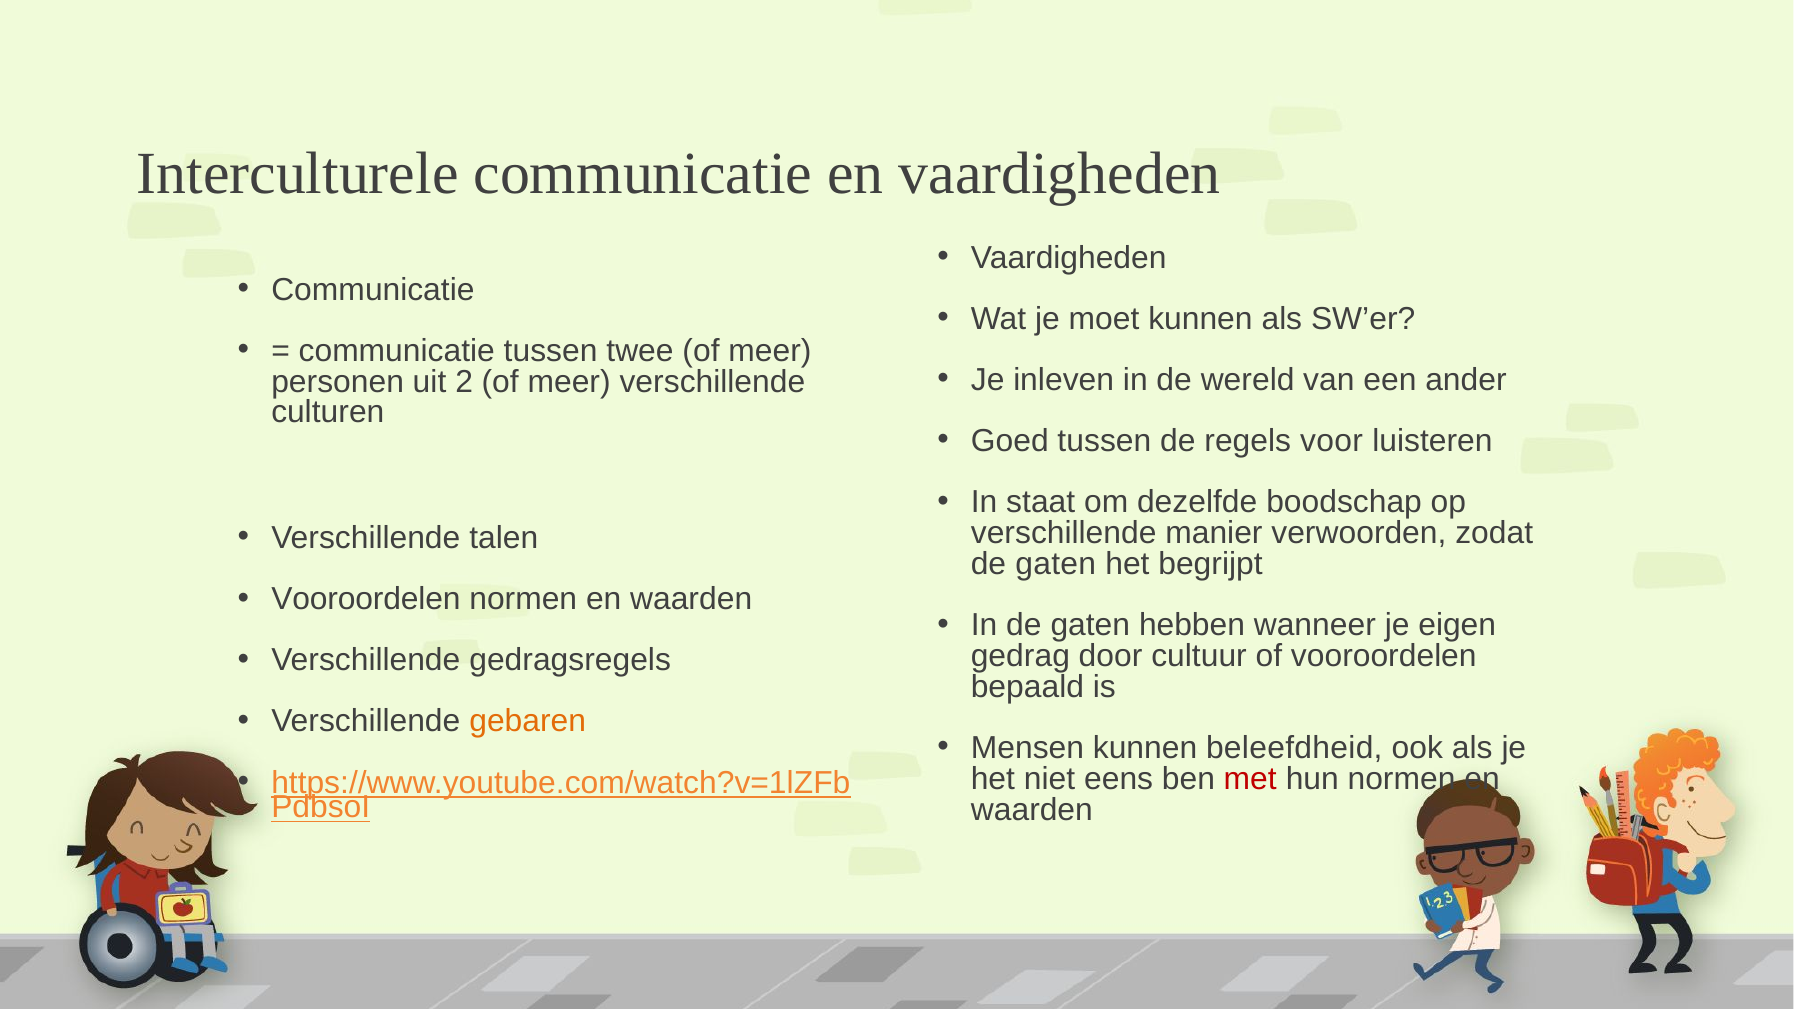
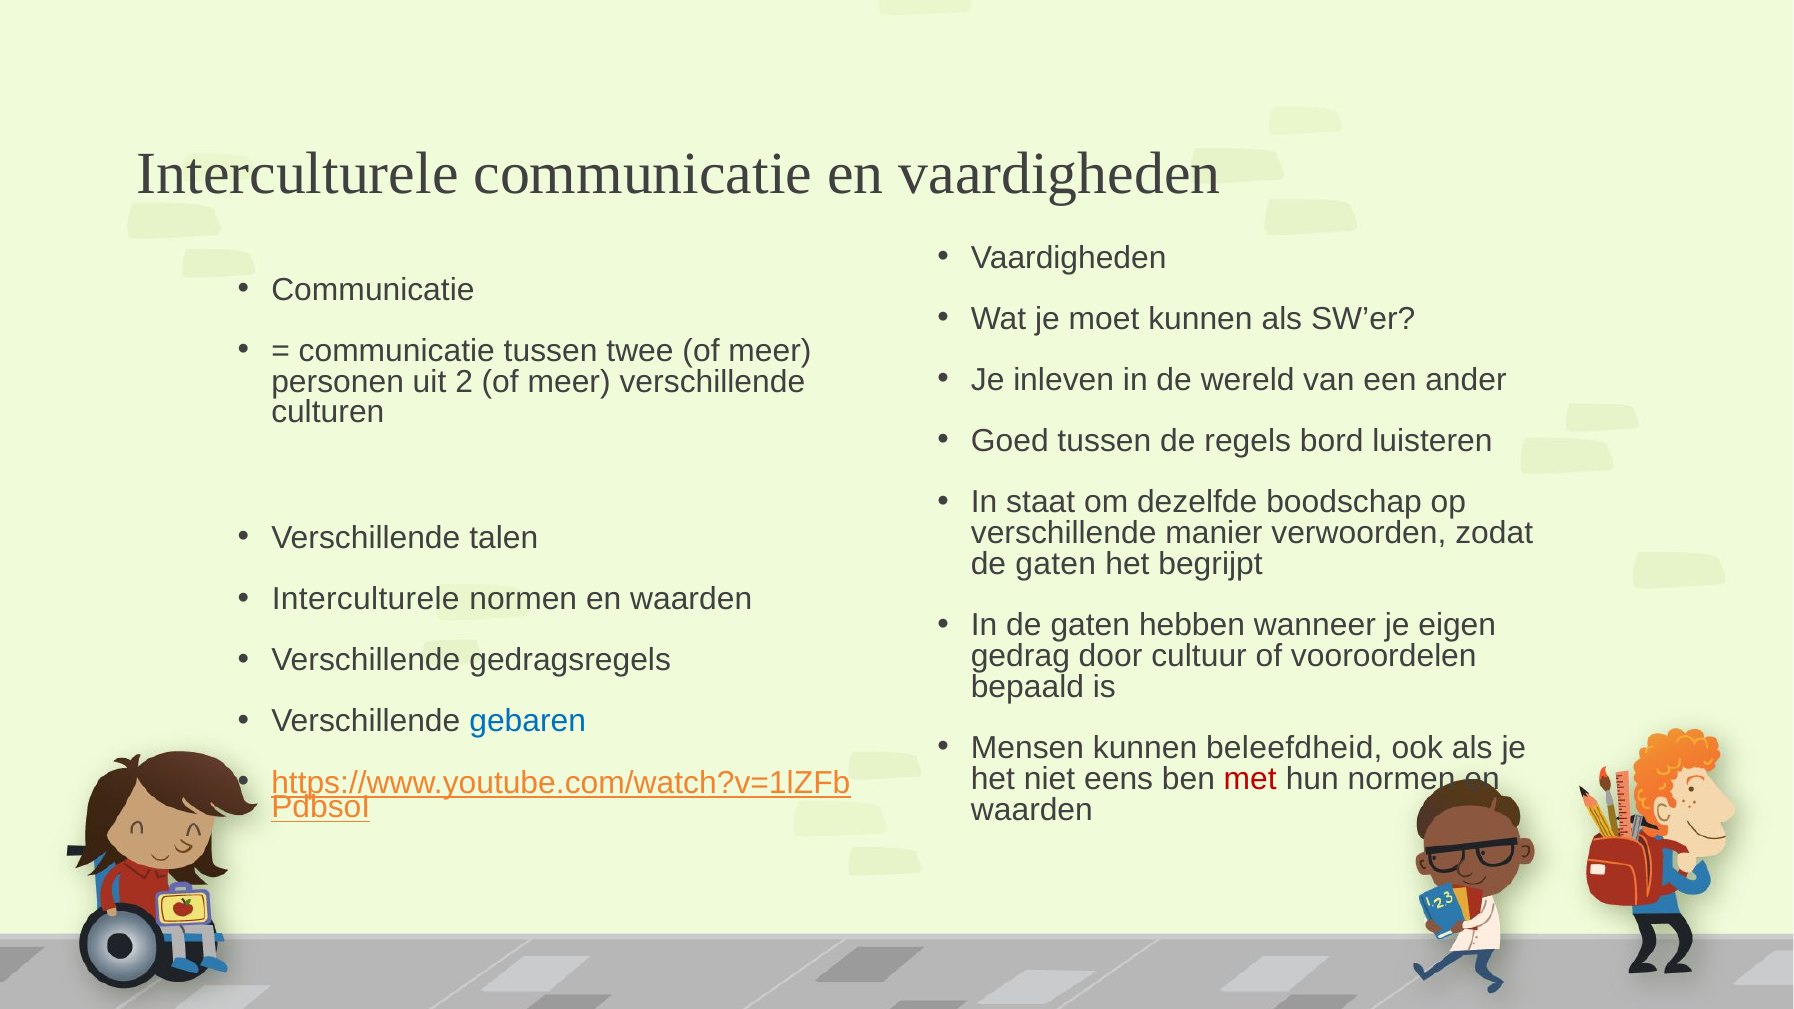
voor: voor -> bord
Vooroordelen at (366, 599): Vooroordelen -> Interculturele
gebaren colour: orange -> blue
